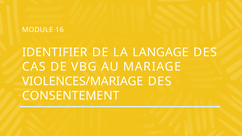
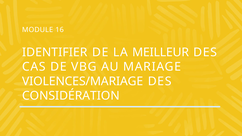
LANGAGE: LANGAGE -> MEILLEUR
CONSENTEMENT: CONSENTEMENT -> CONSIDÉRATION
